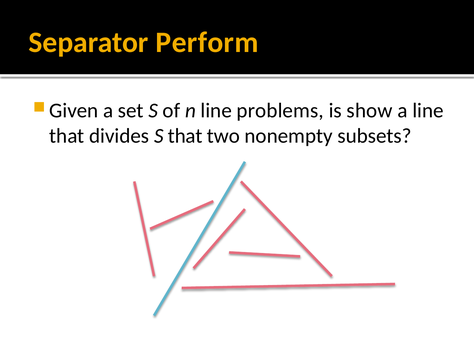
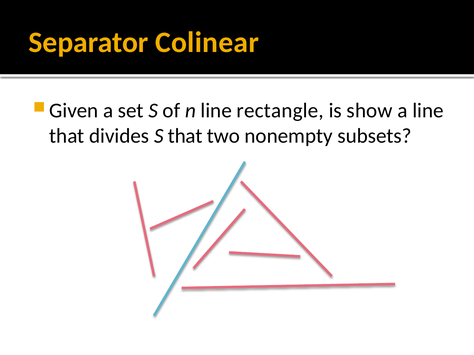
Perform: Perform -> Colinear
problems: problems -> rectangle
